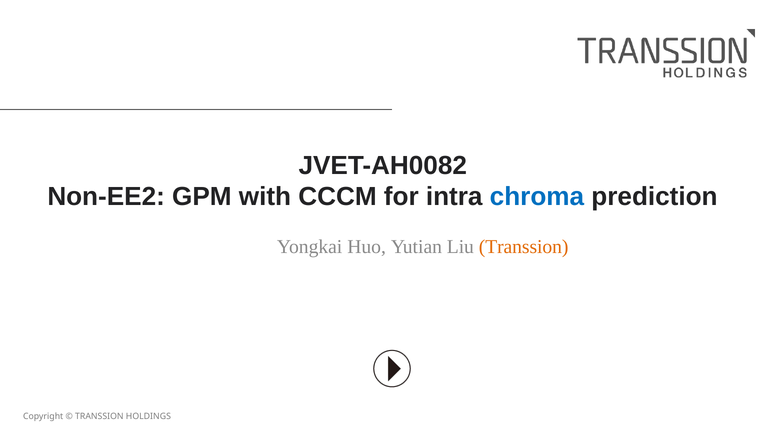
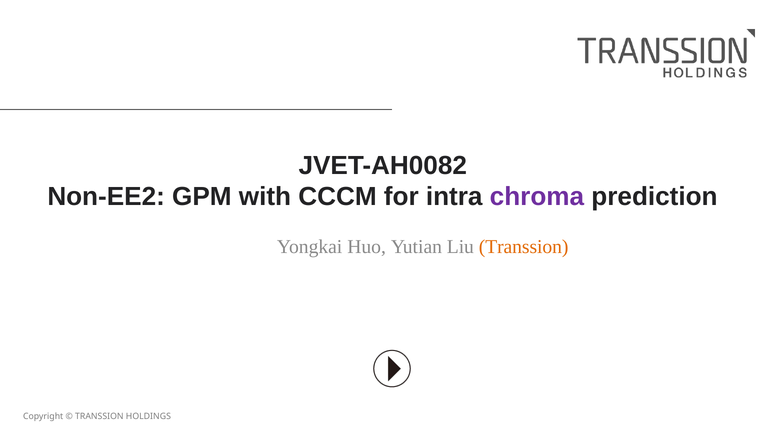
chroma colour: blue -> purple
